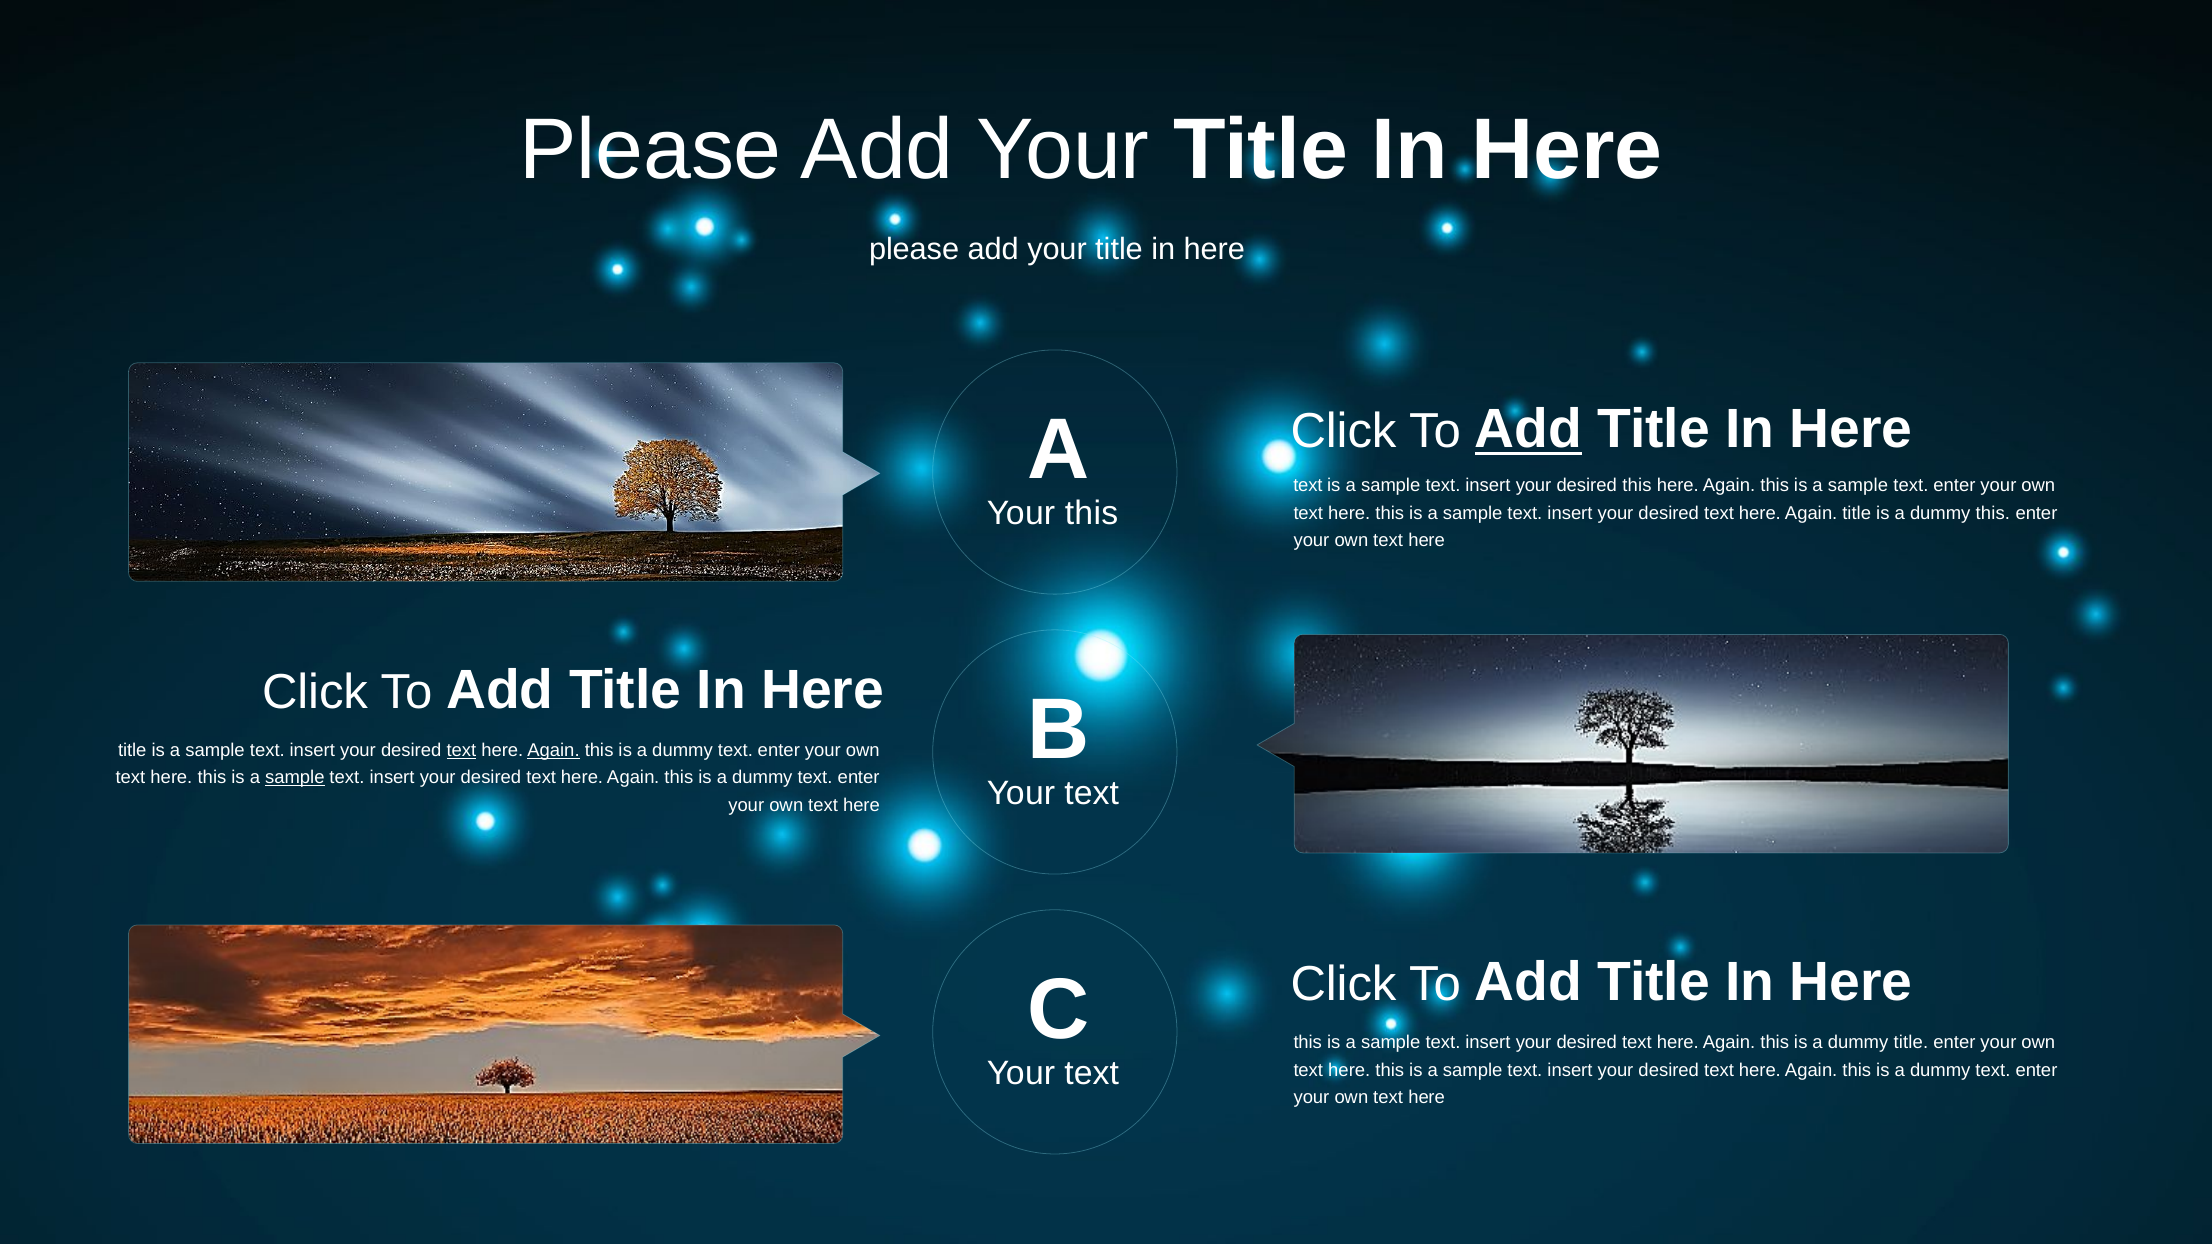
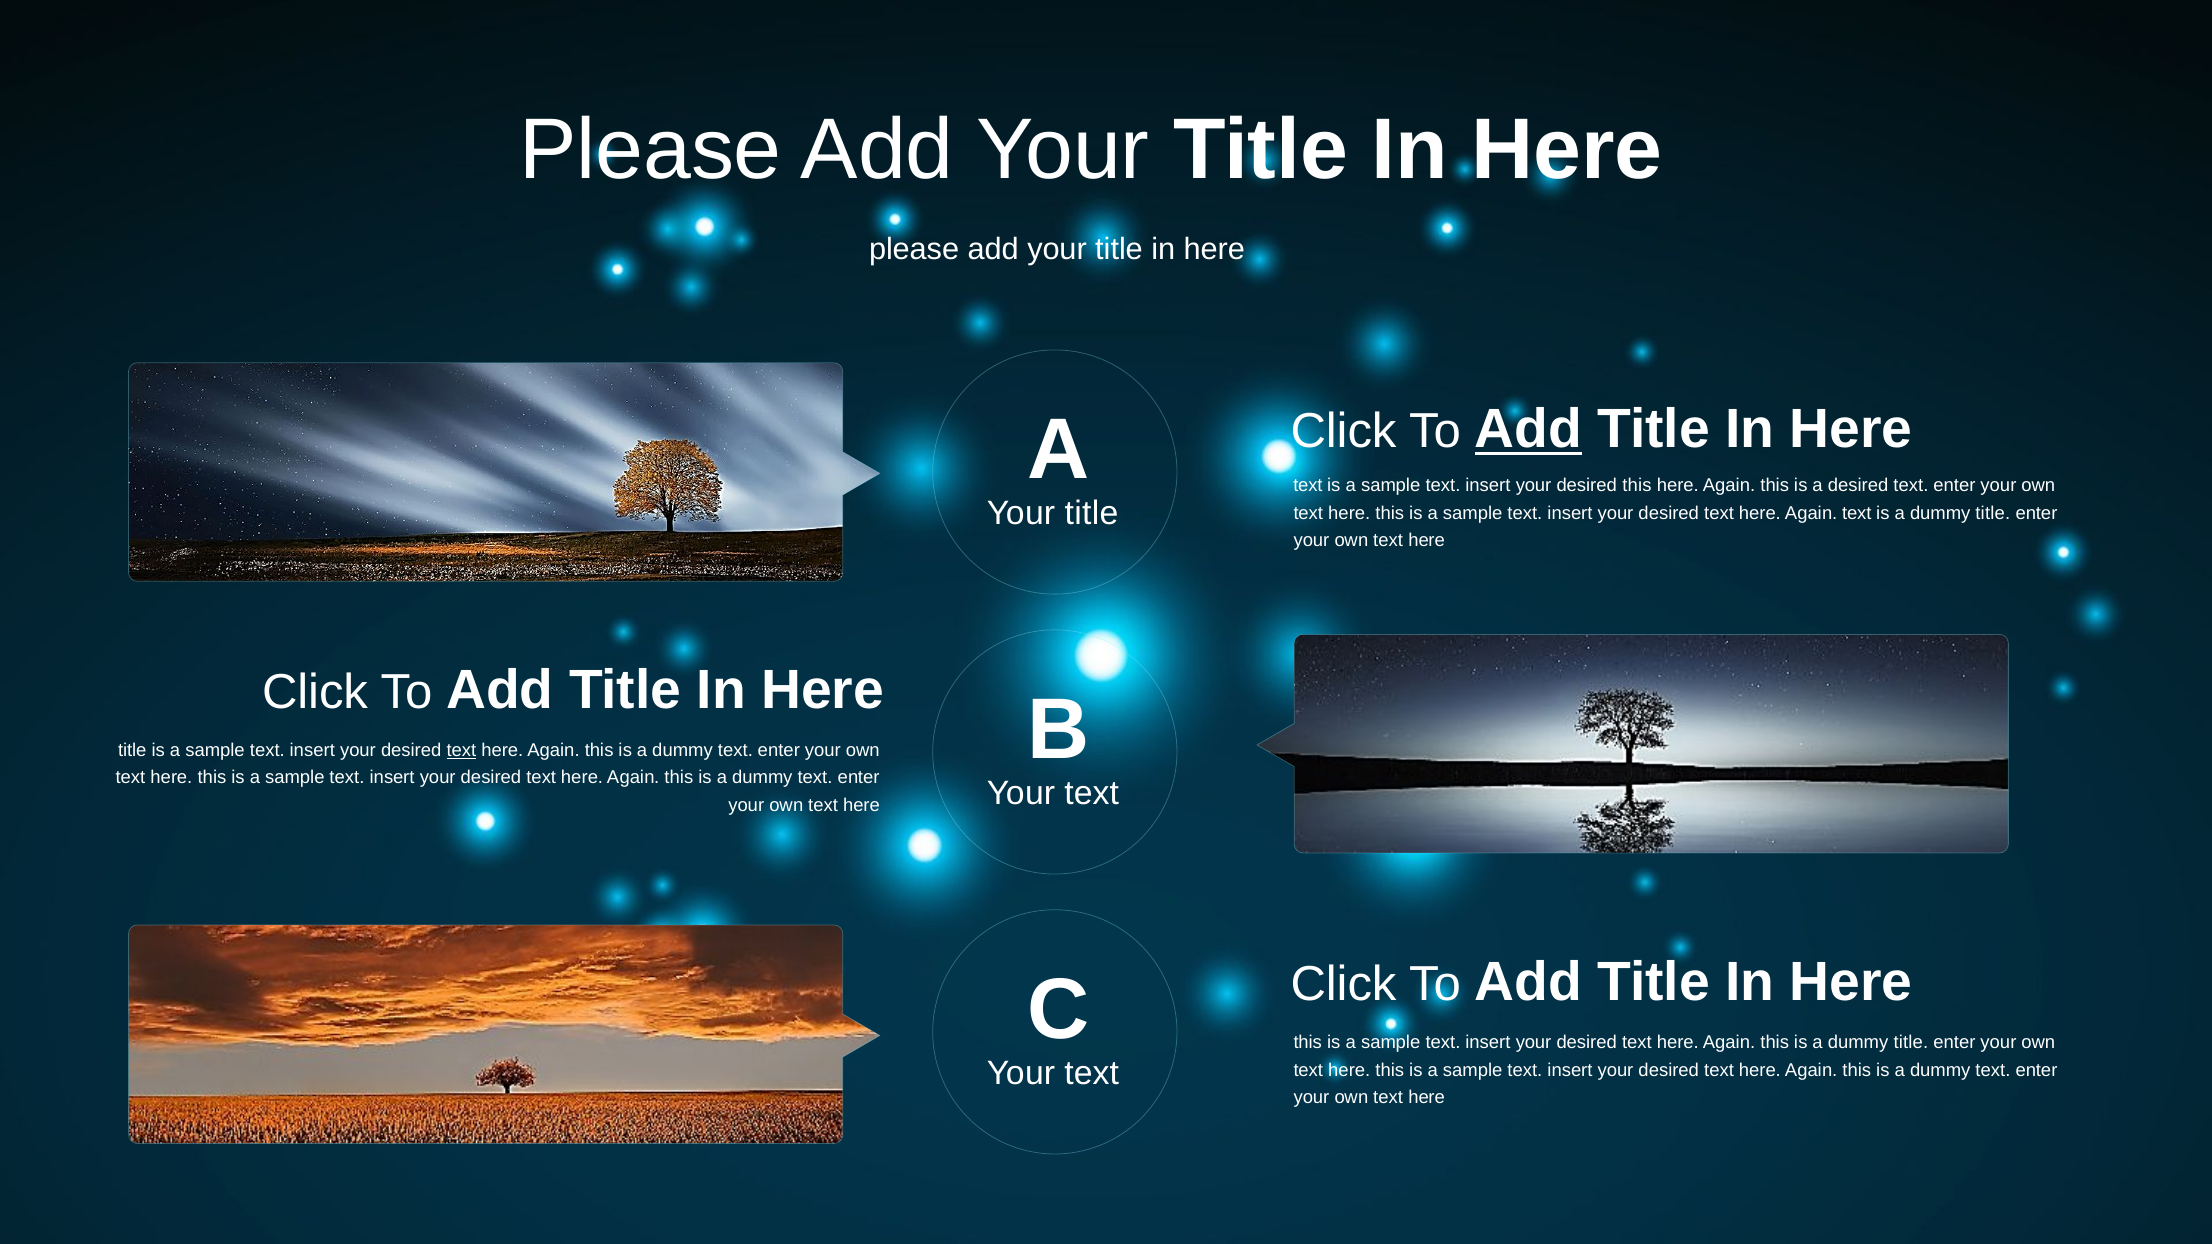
sample at (1858, 485): sample -> desired
this at (1092, 514): this -> title
Again title: title -> text
this at (1993, 513): this -> title
Again at (553, 750) underline: present -> none
sample at (295, 778) underline: present -> none
